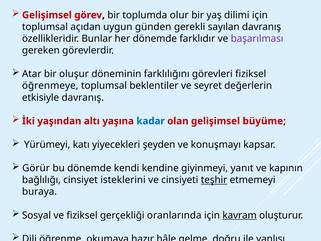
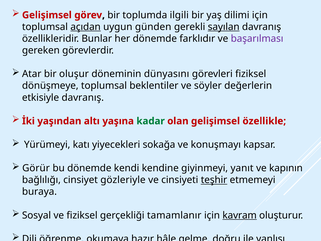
olur: olur -> ilgili
açıdan underline: none -> present
sayılan underline: none -> present
farklılığını: farklılığını -> dünyasını
öğrenmeye: öğrenmeye -> dönüşmeye
seyret: seyret -> söyler
kadar colour: blue -> green
büyüme: büyüme -> özellikle
şeyden: şeyden -> sokağa
isteklerini: isteklerini -> gözleriyle
oranlarında: oranlarında -> tamamlanır
